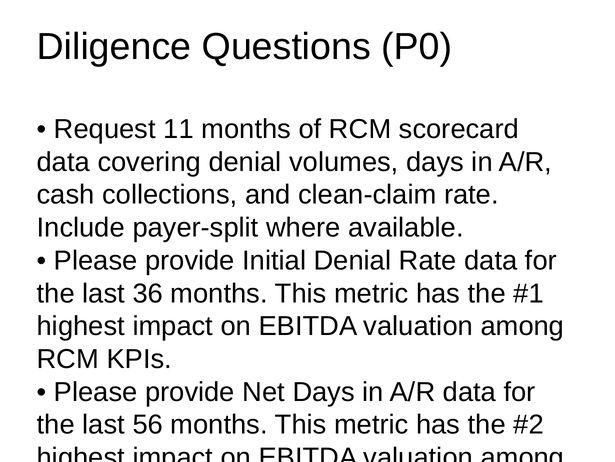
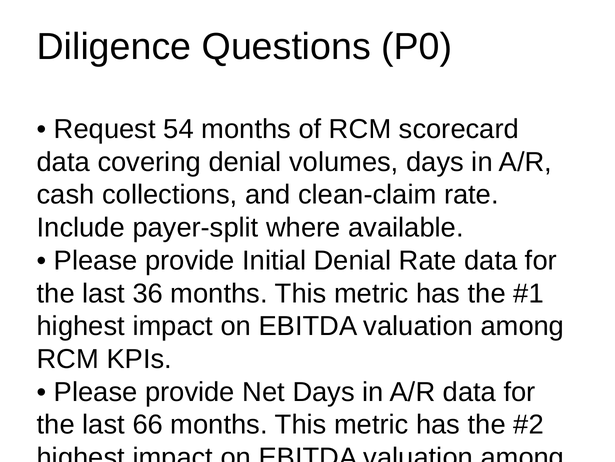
11: 11 -> 54
56: 56 -> 66
